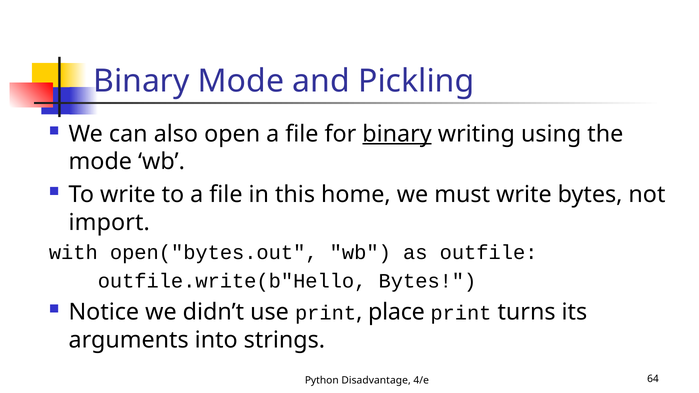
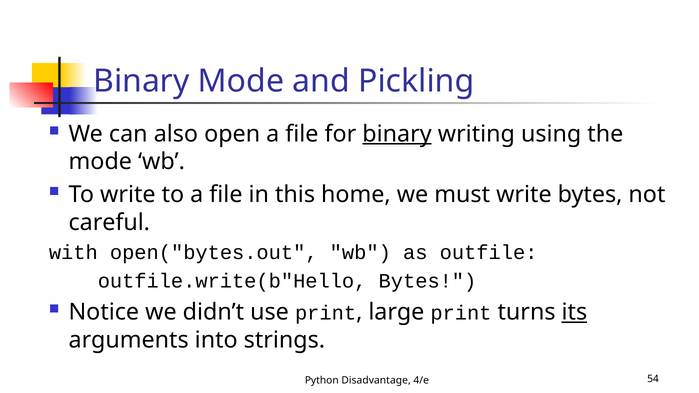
import: import -> careful
place: place -> large
its underline: none -> present
64: 64 -> 54
